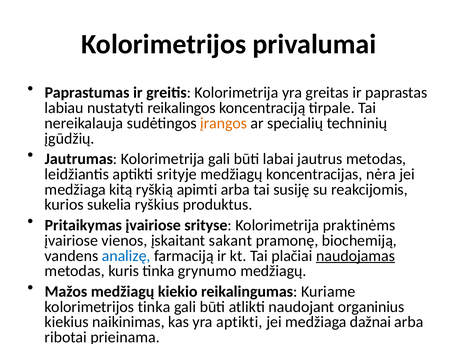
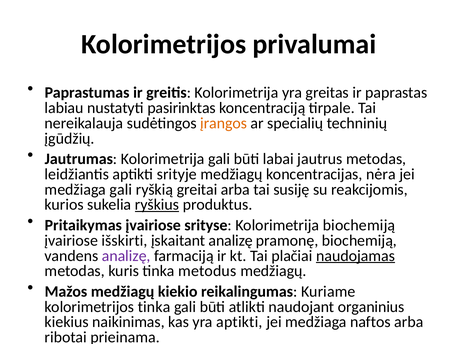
reikalingos: reikalingos -> pasirinktas
medžiaga kitą: kitą -> gali
apimti: apimti -> greitai
ryškius underline: none -> present
Kolorimetrija praktinėms: praktinėms -> biochemiją
vienos: vienos -> išskirti
įskaitant sakant: sakant -> analizę
analizę at (126, 255) colour: blue -> purple
grynumo: grynumo -> metodus
dažnai: dažnai -> naftos
